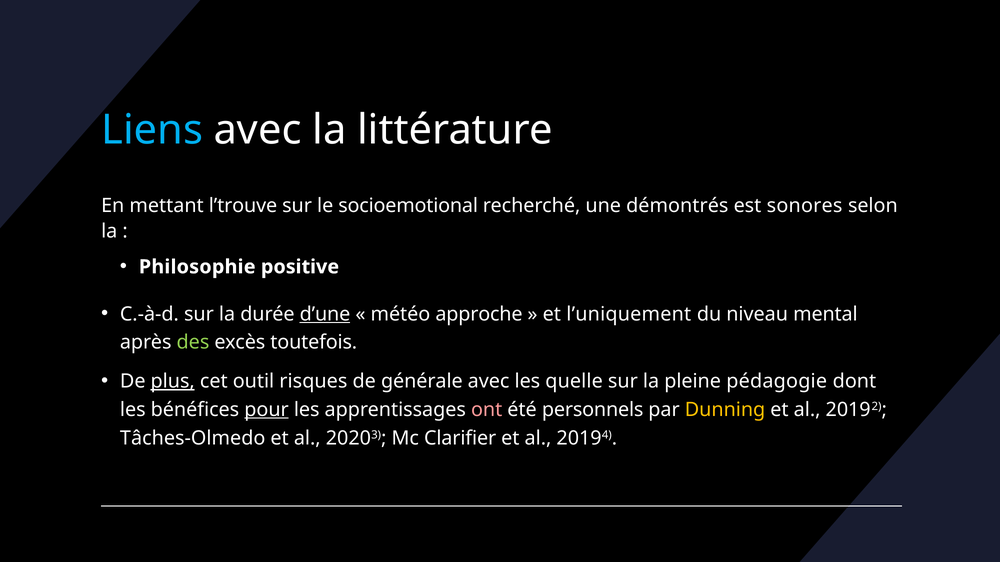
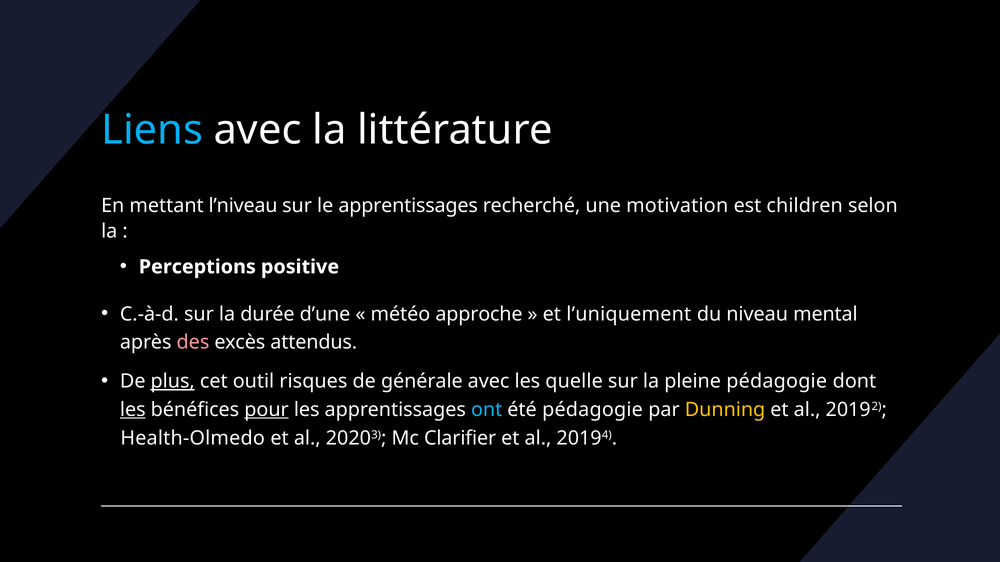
l’trouve: l’trouve -> l’niveau
le socioemotional: socioemotional -> apprentissages
démontrés: démontrés -> motivation
sonores: sonores -> children
Philosophie: Philosophie -> Perceptions
d’une underline: present -> none
des colour: light green -> pink
toutefois: toutefois -> attendus
les at (133, 410) underline: none -> present
ont colour: pink -> light blue
été personnels: personnels -> pédagogie
Tâches-Olmedo: Tâches-Olmedo -> Health-Olmedo
